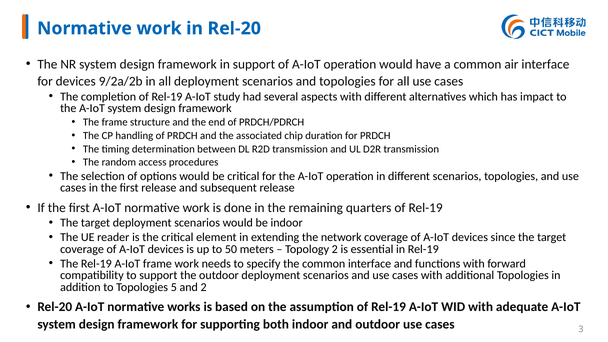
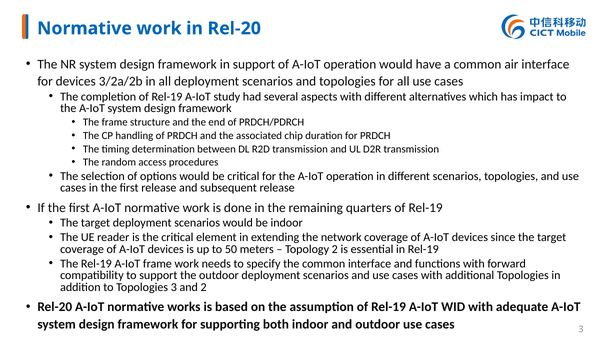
9/2a/2b: 9/2a/2b -> 3/2a/2b
Topologies 5: 5 -> 3
